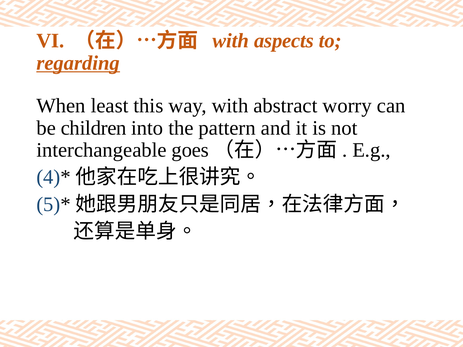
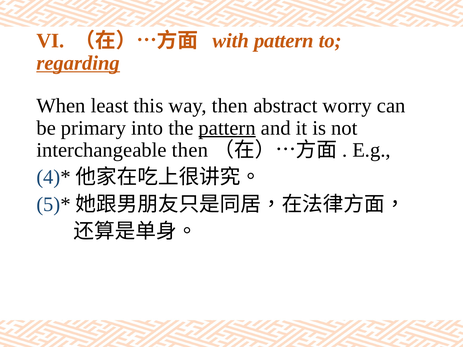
with aspects: aspects -> pattern
way with: with -> then
children: children -> primary
pattern at (227, 128) underline: none -> present
interchangeable goes: goes -> then
